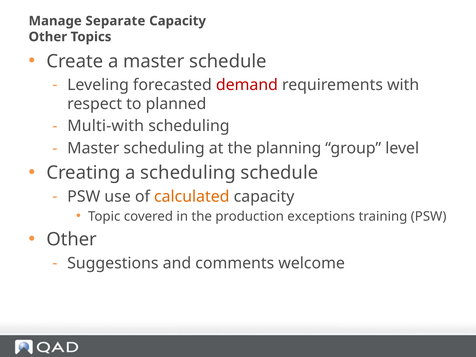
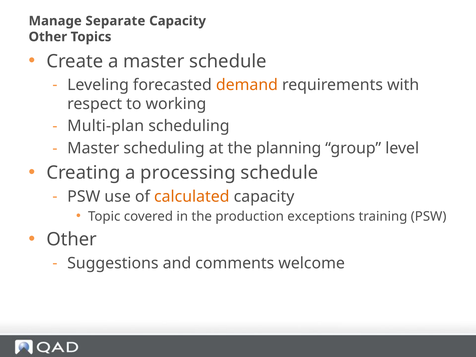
demand colour: red -> orange
planned: planned -> working
Multi-with: Multi-with -> Multi-plan
a scheduling: scheduling -> processing
